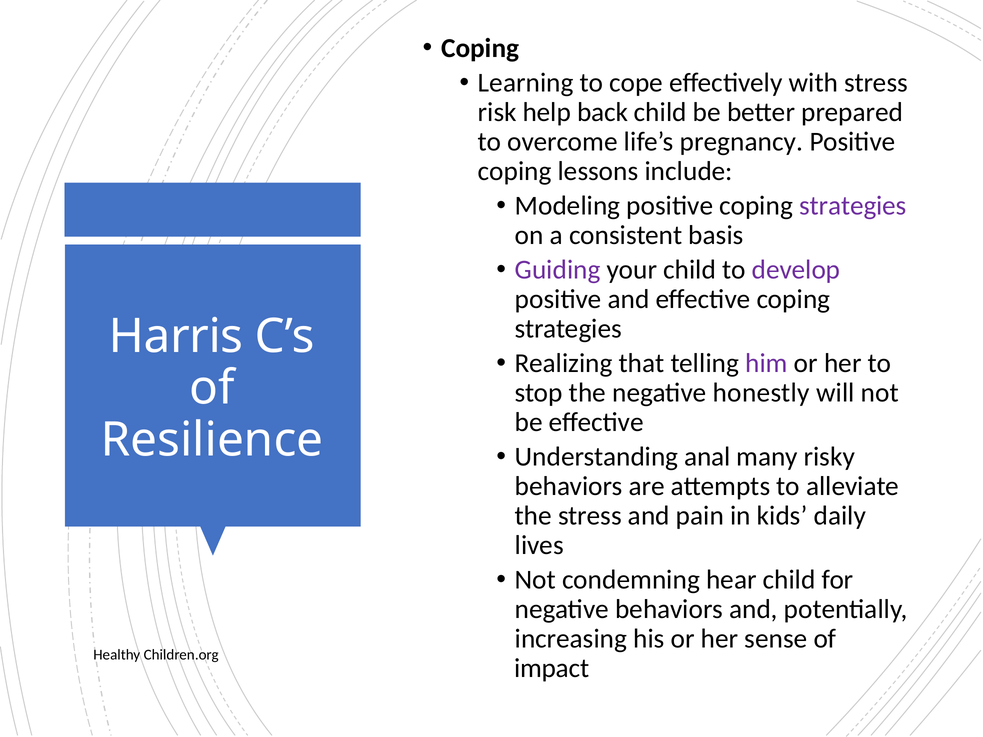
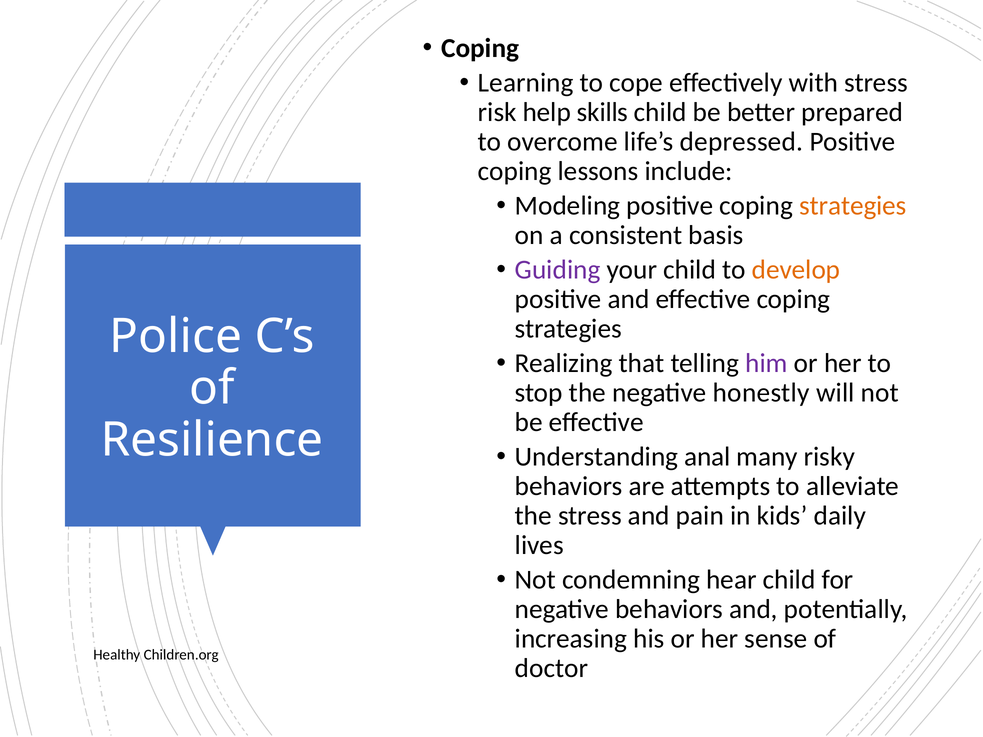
back: back -> skills
pregnancy: pregnancy -> depressed
strategies at (853, 206) colour: purple -> orange
develop colour: purple -> orange
Harris: Harris -> Police
impact: impact -> doctor
